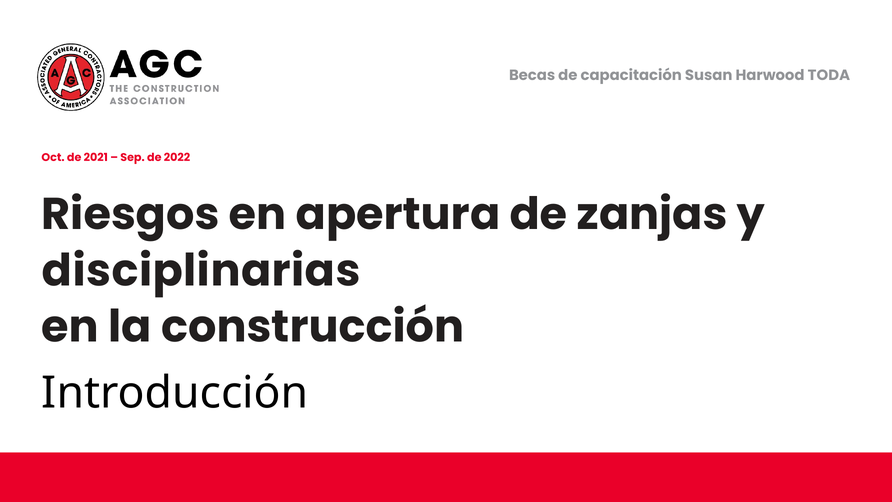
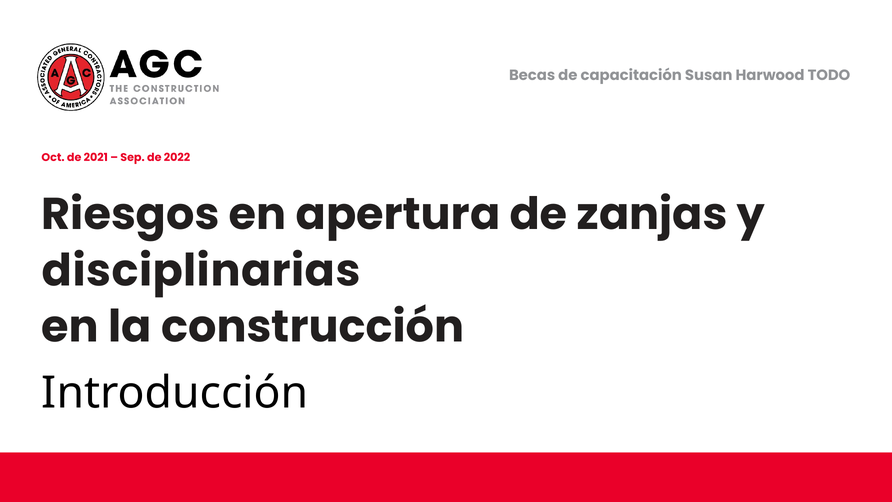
TODA: TODA -> TODO
